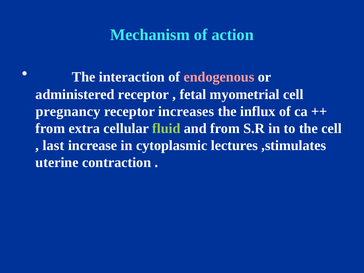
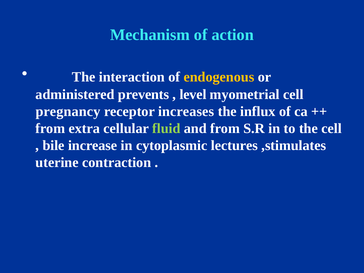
endogenous colour: pink -> yellow
administered receptor: receptor -> prevents
fetal: fetal -> level
last: last -> bile
